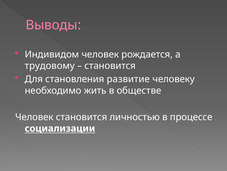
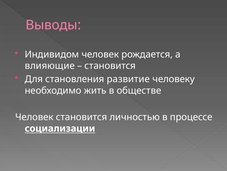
трудовому: трудовому -> влияющие
